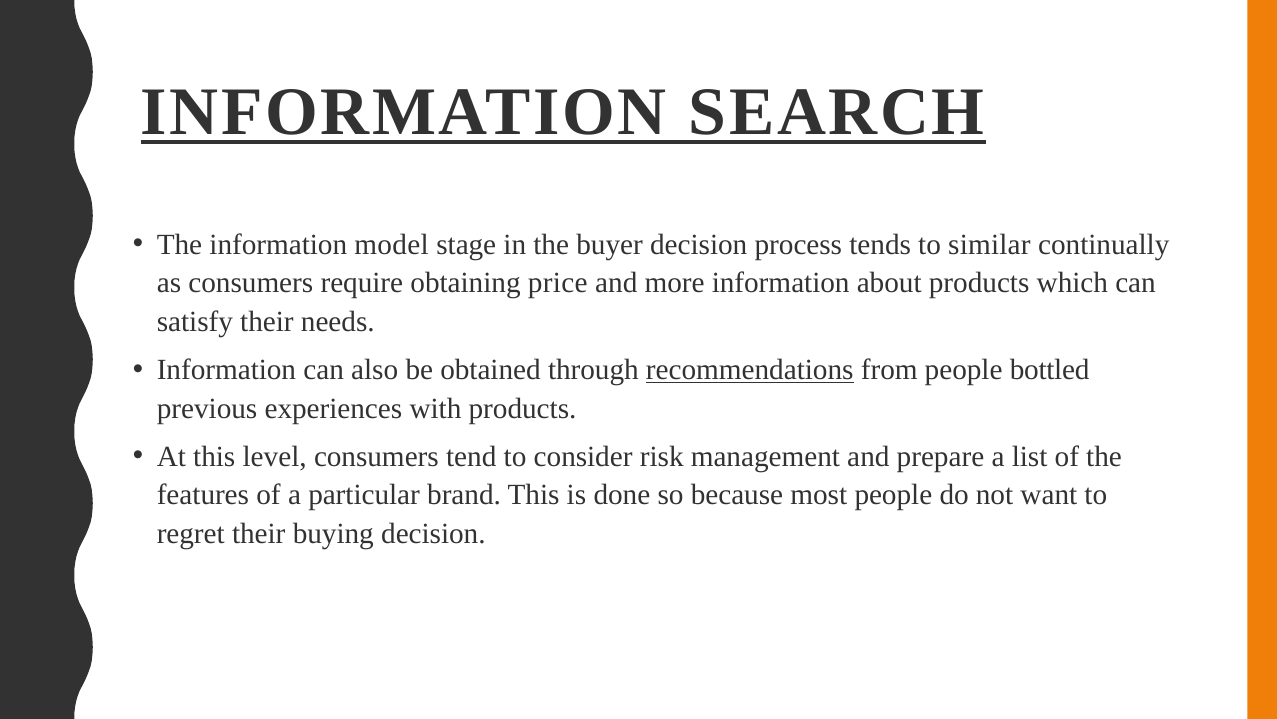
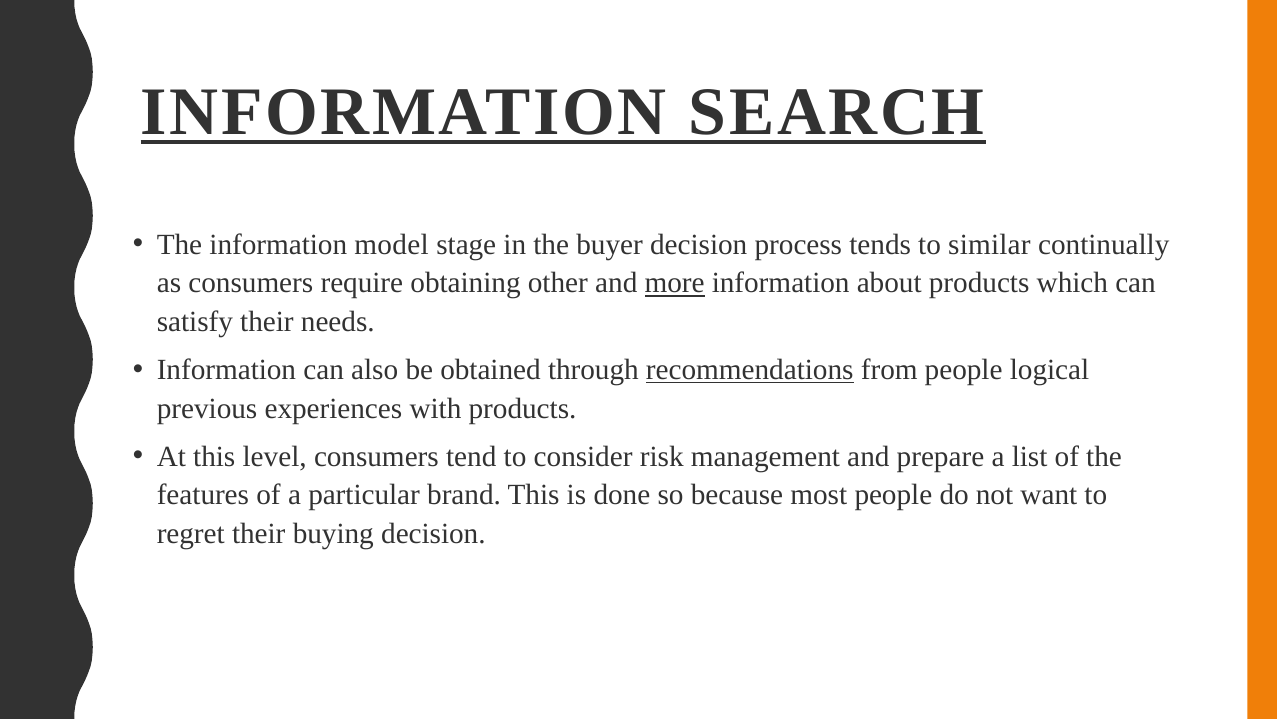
price: price -> other
more underline: none -> present
bottled: bottled -> logical
